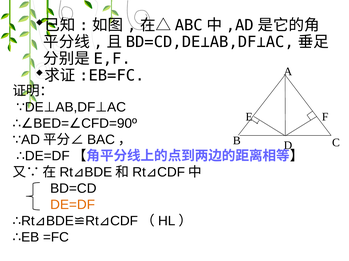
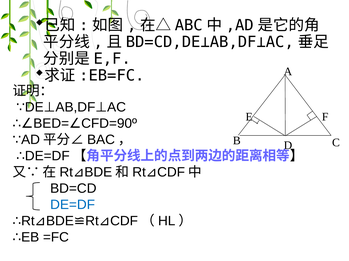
DE=DF colour: orange -> blue
